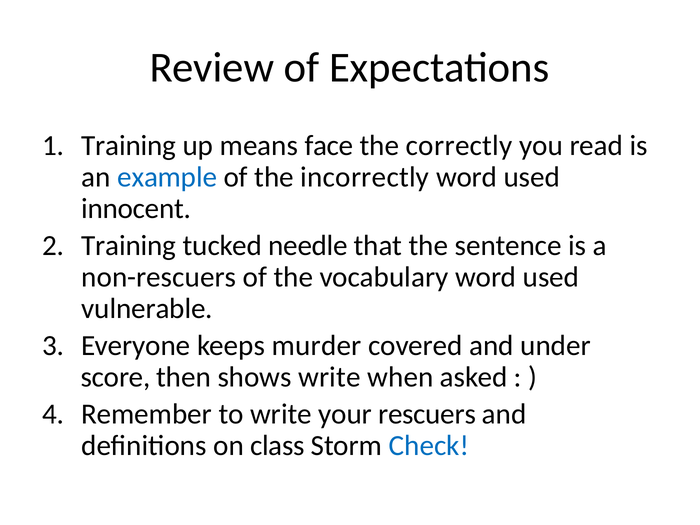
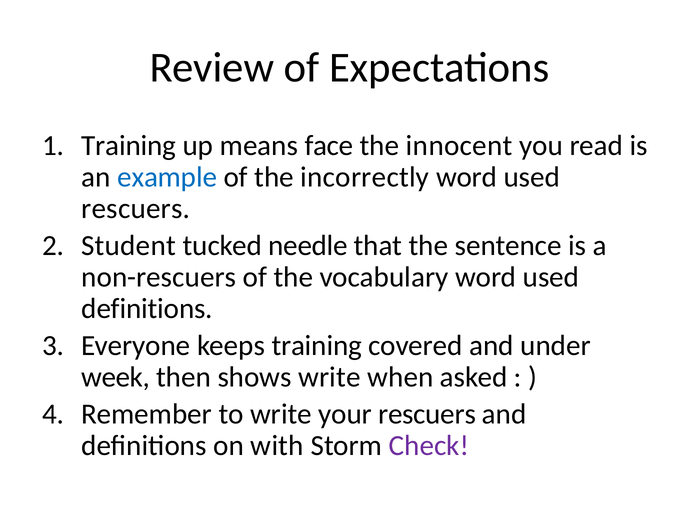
correctly: correctly -> innocent
innocent at (136, 209): innocent -> rescuers
Training at (129, 246): Training -> Student
vulnerable at (147, 309): vulnerable -> definitions
keeps murder: murder -> training
score: score -> week
class: class -> with
Check colour: blue -> purple
